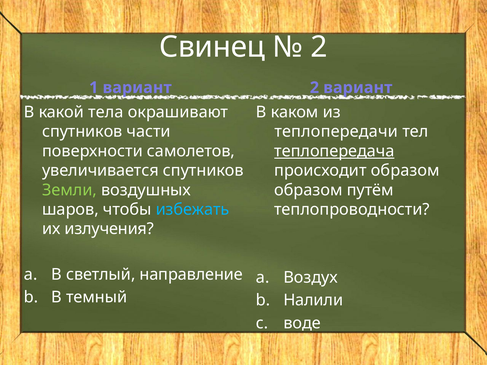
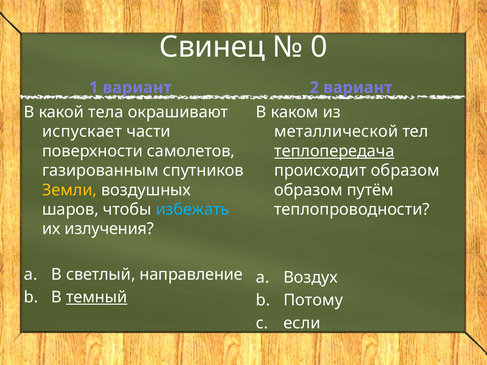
2 at (319, 47): 2 -> 0
спутников at (82, 132): спутников -> испускает
теплопередачи: теплопередачи -> металлической
увеличивается: увеличивается -> газированным
Земли colour: light green -> yellow
темный underline: none -> present
Налили: Налили -> Потому
воде: воде -> если
